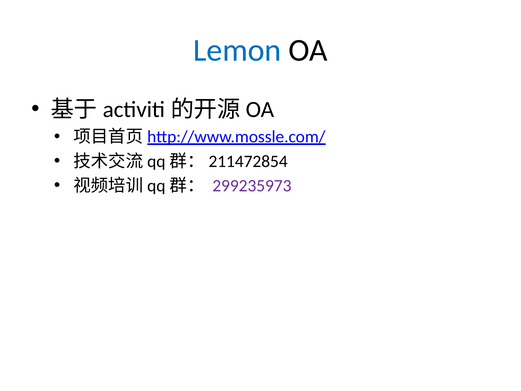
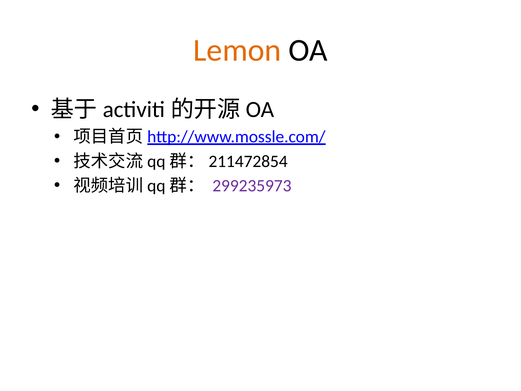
Lemon colour: blue -> orange
